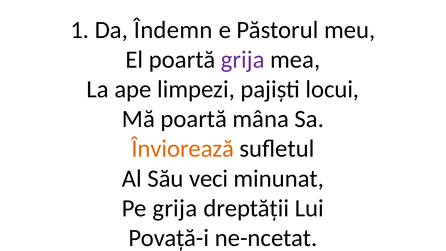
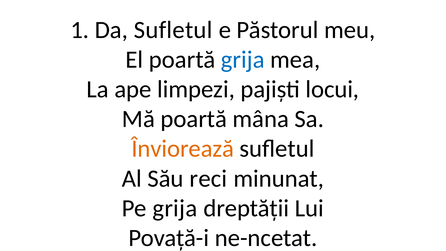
Da Îndemn: Îndemn -> Sufletul
grija at (243, 60) colour: purple -> blue
veci: veci -> reci
